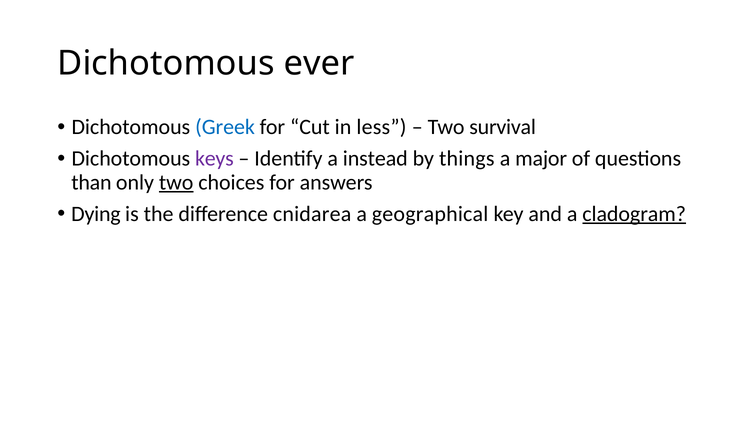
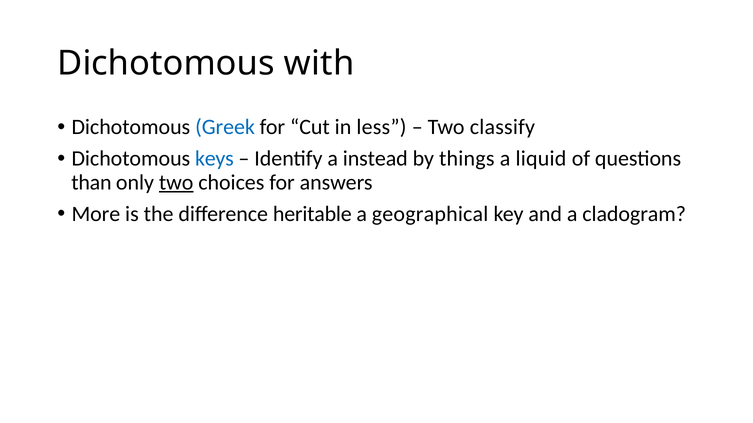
ever: ever -> with
survival: survival -> classify
keys colour: purple -> blue
major: major -> liquid
Dying: Dying -> More
cnidarea: cnidarea -> heritable
cladogram underline: present -> none
